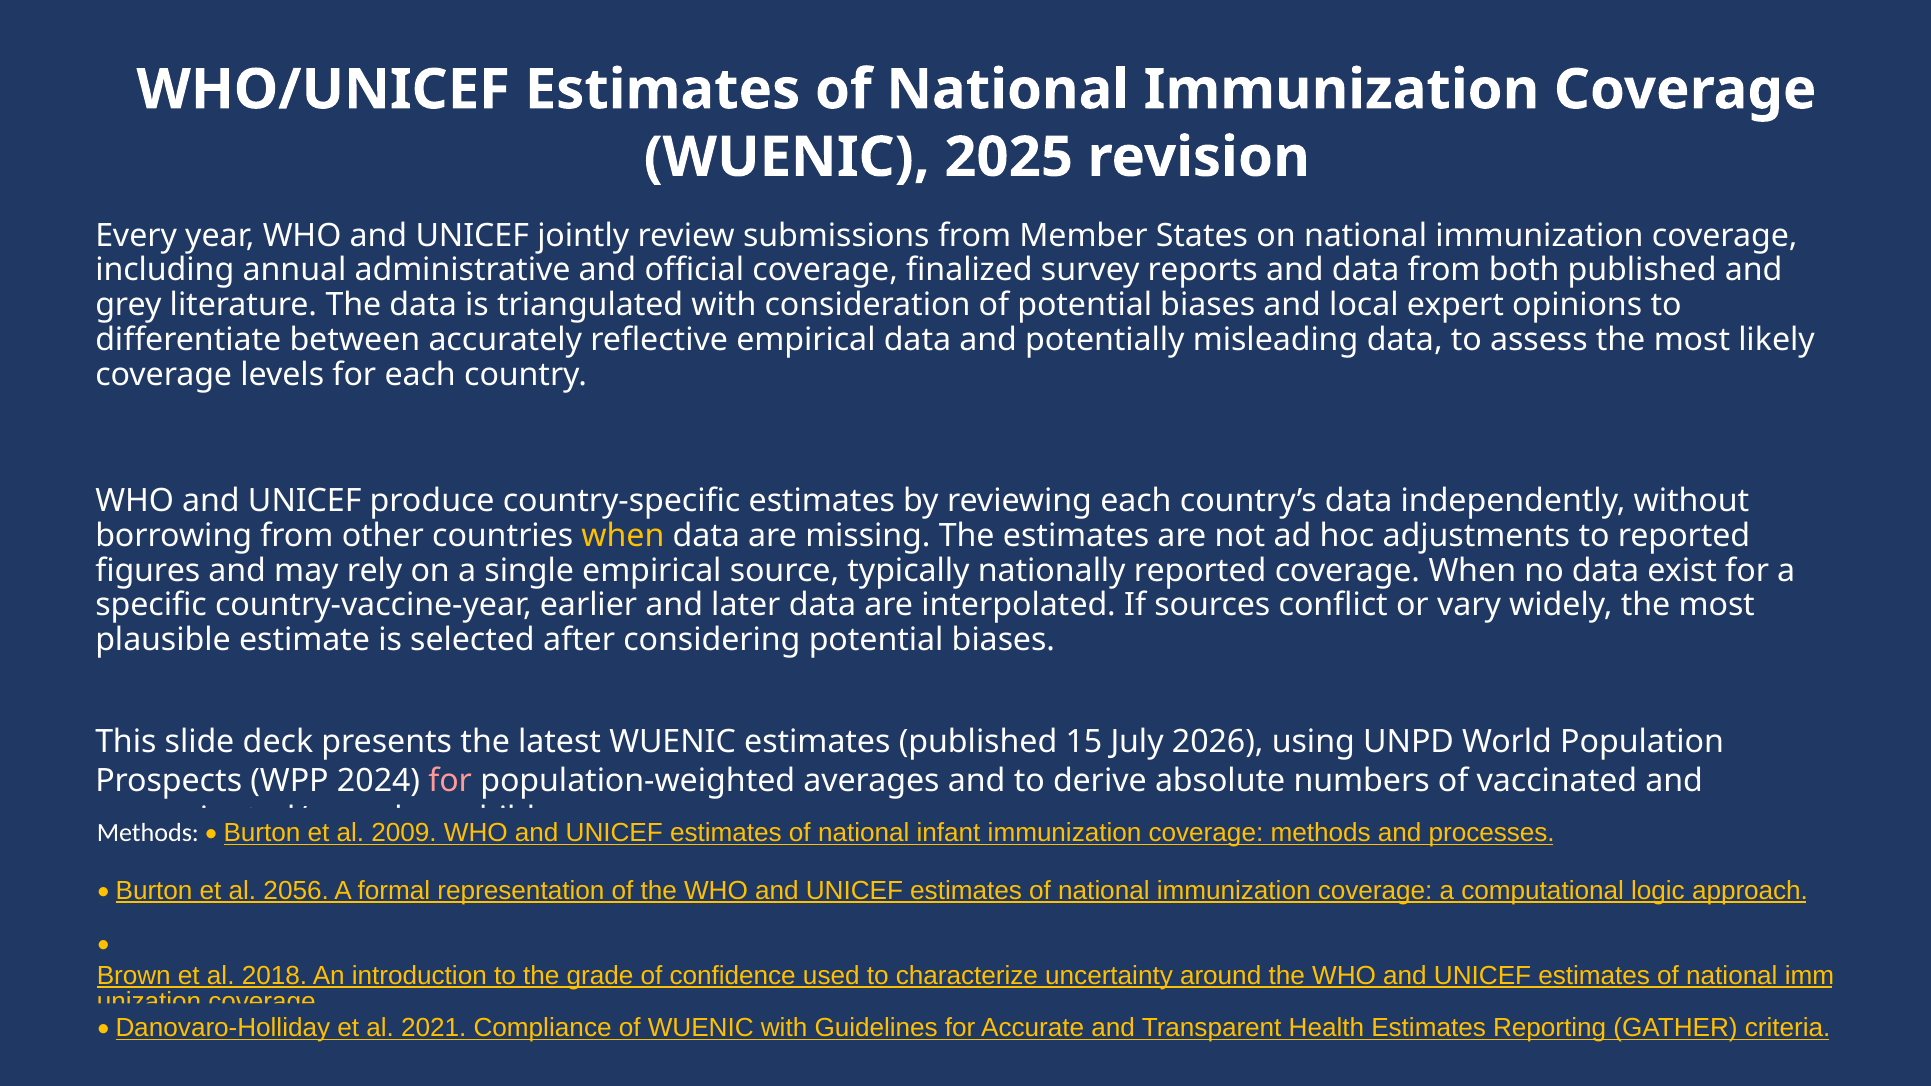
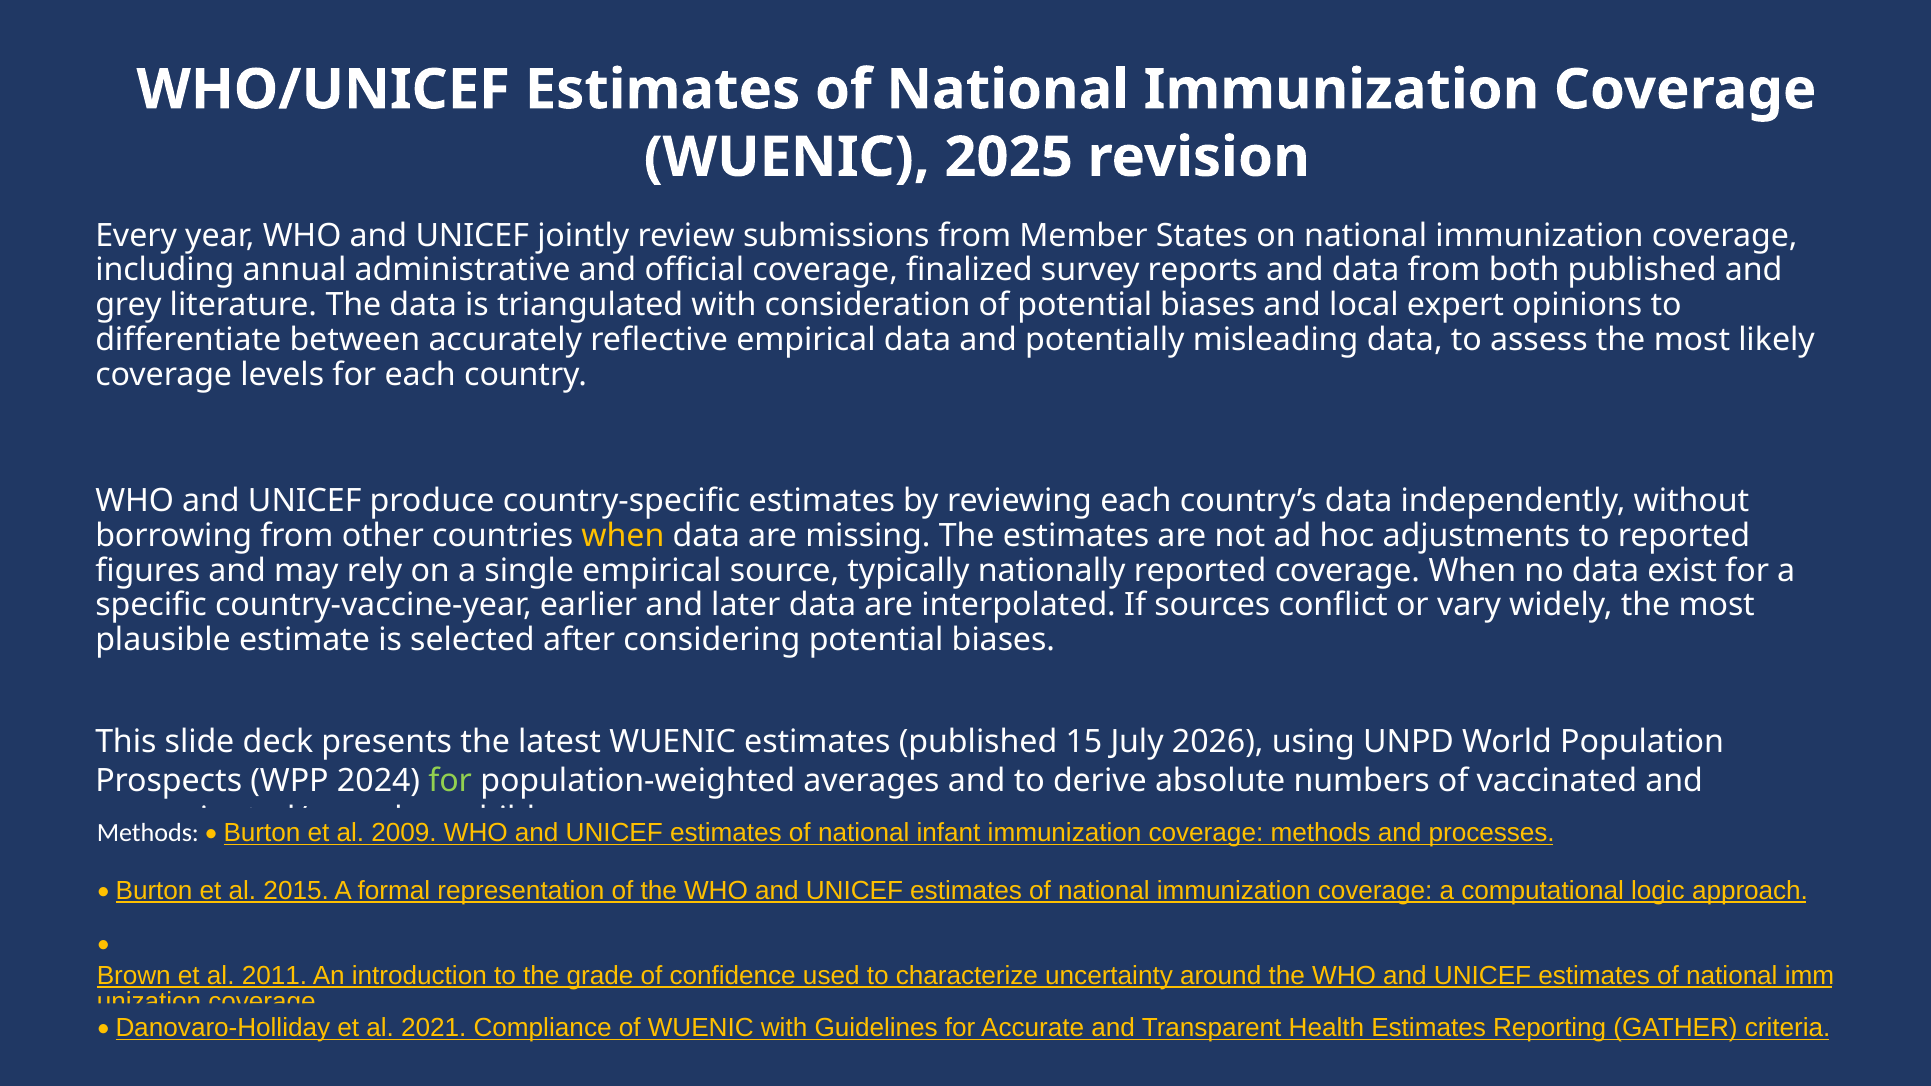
for at (450, 781) colour: pink -> light green
2056: 2056 -> 2015
2018: 2018 -> 2011
